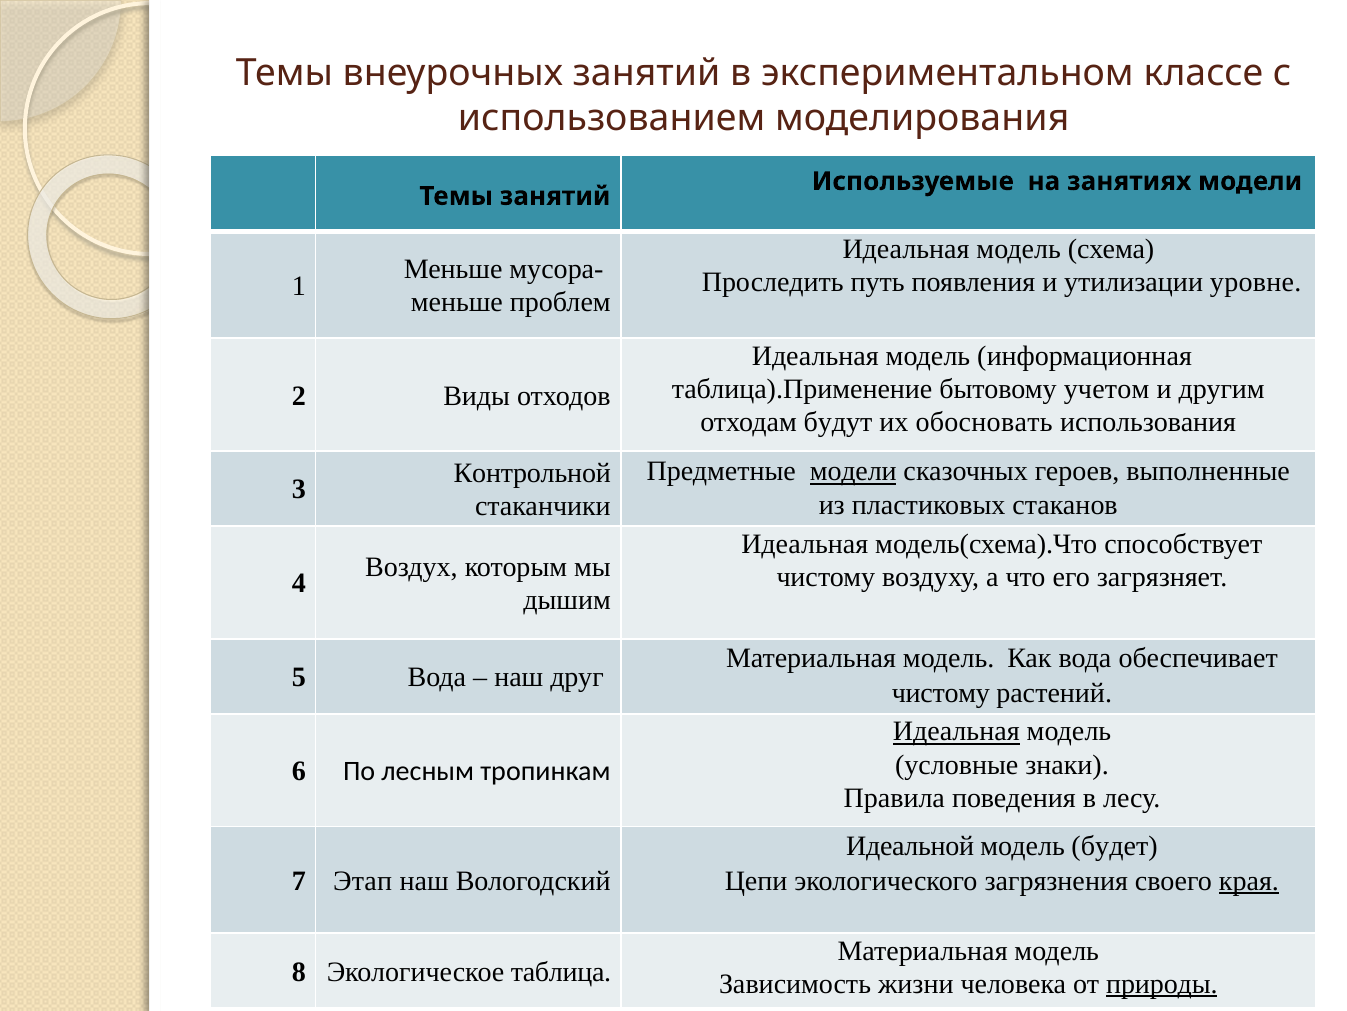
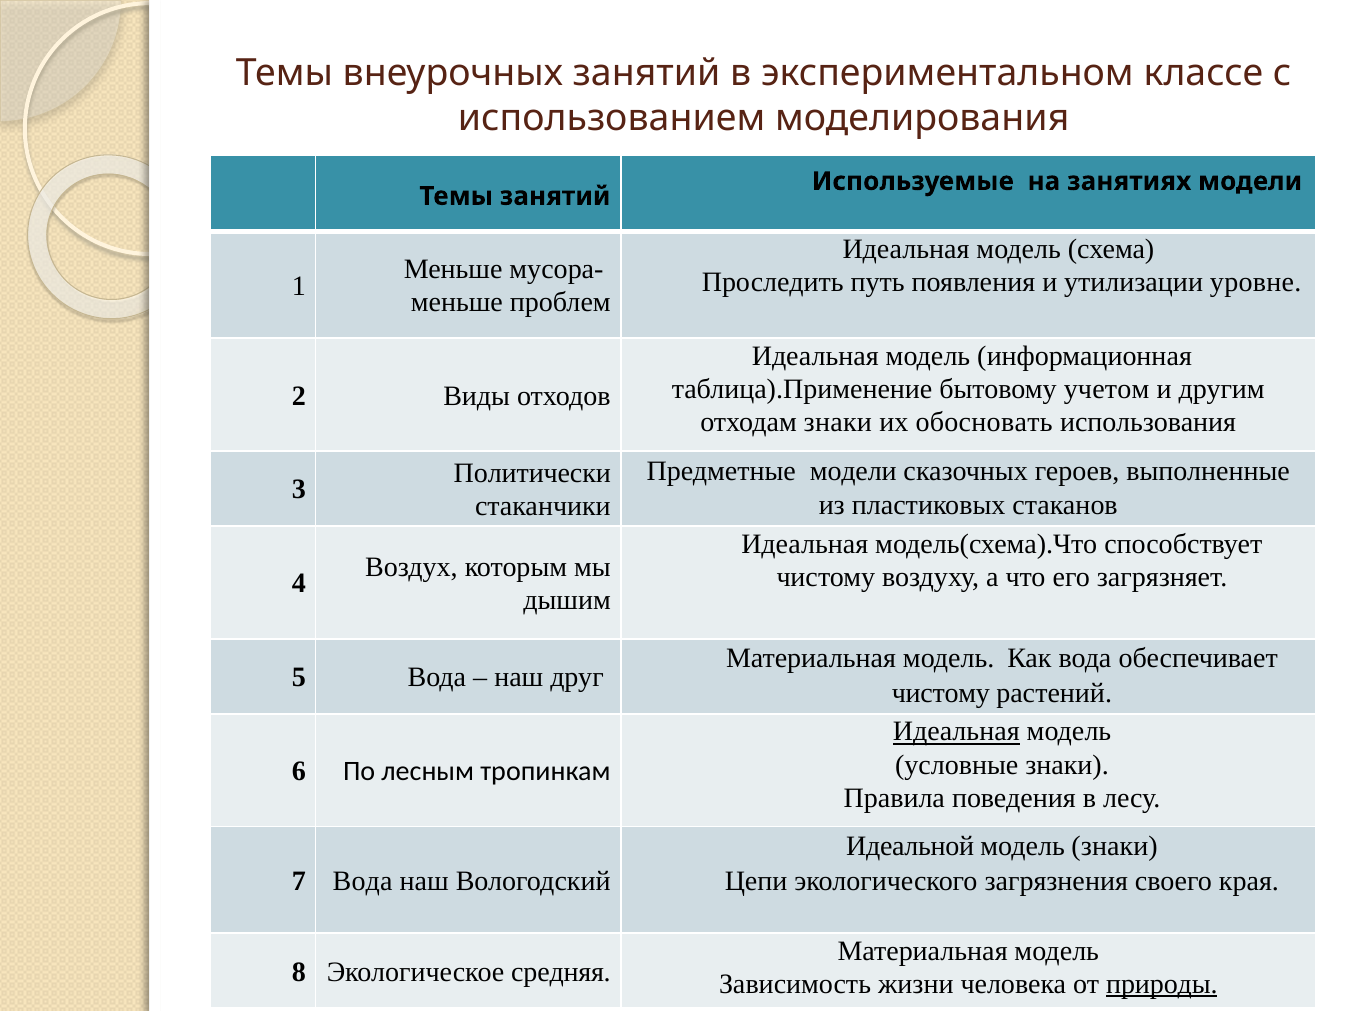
отходам будут: будут -> знаки
модели at (853, 471) underline: present -> none
Контрольной: Контрольной -> Политически
модель будет: будет -> знаки
7 Этап: Этап -> Вода
края underline: present -> none
таблица: таблица -> средняя
